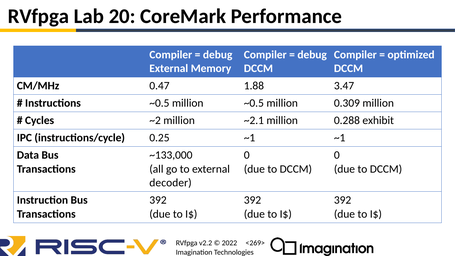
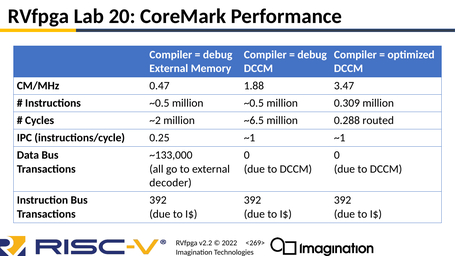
~2.1: ~2.1 -> ~6.5
exhibit: exhibit -> routed
